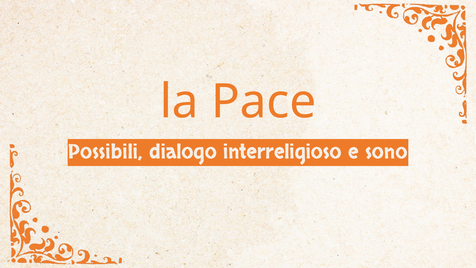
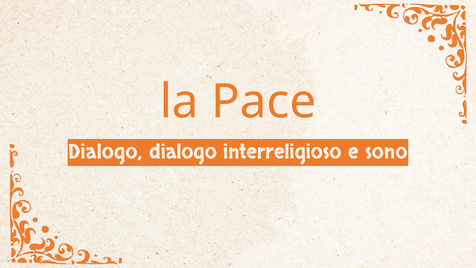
Possibili at (105, 152): Possibili -> Dialogo
